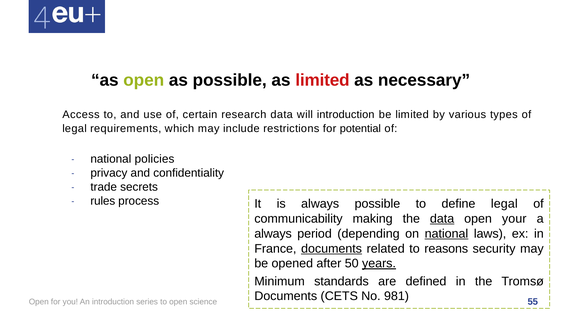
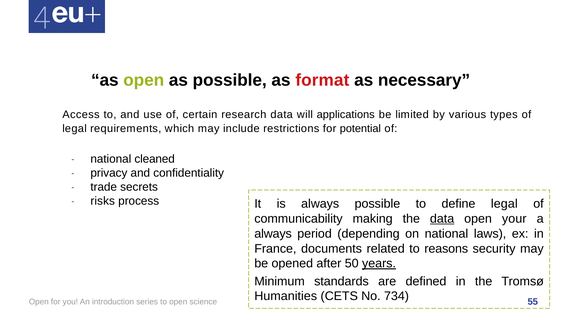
as limited: limited -> format
will introduction: introduction -> applications
policies: policies -> cleaned
rules: rules -> risks
national at (446, 234) underline: present -> none
documents at (332, 249) underline: present -> none
Documents at (286, 297): Documents -> Humanities
981: 981 -> 734
